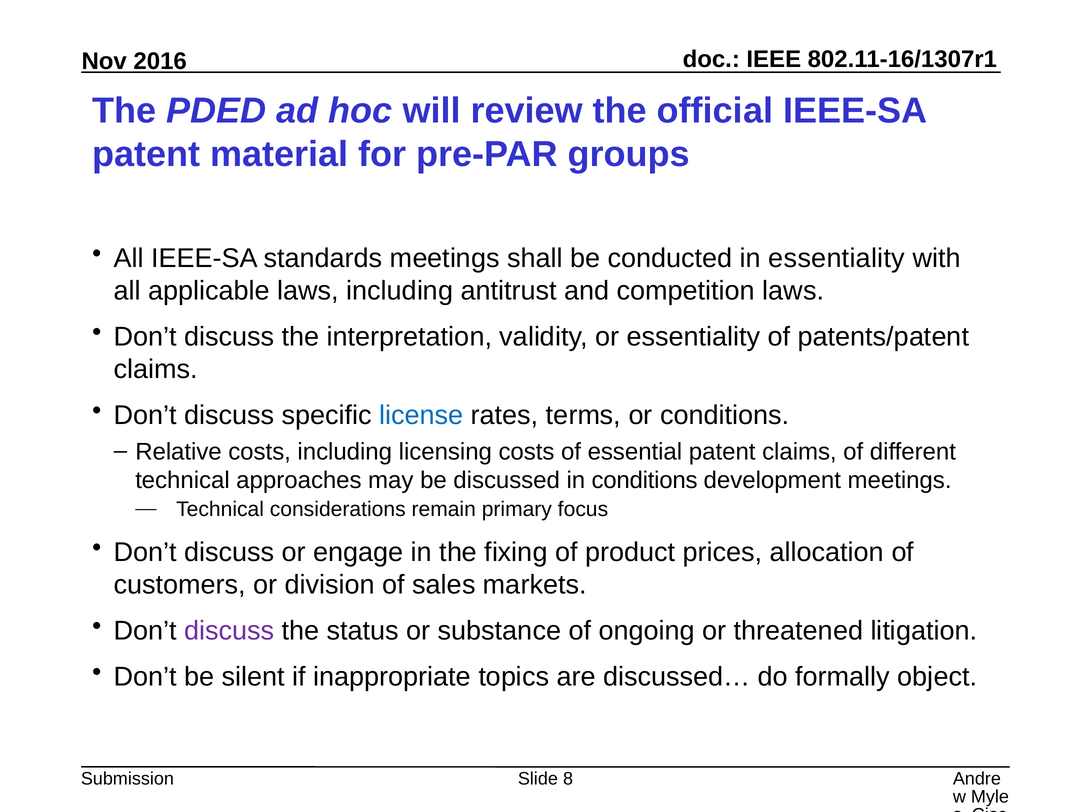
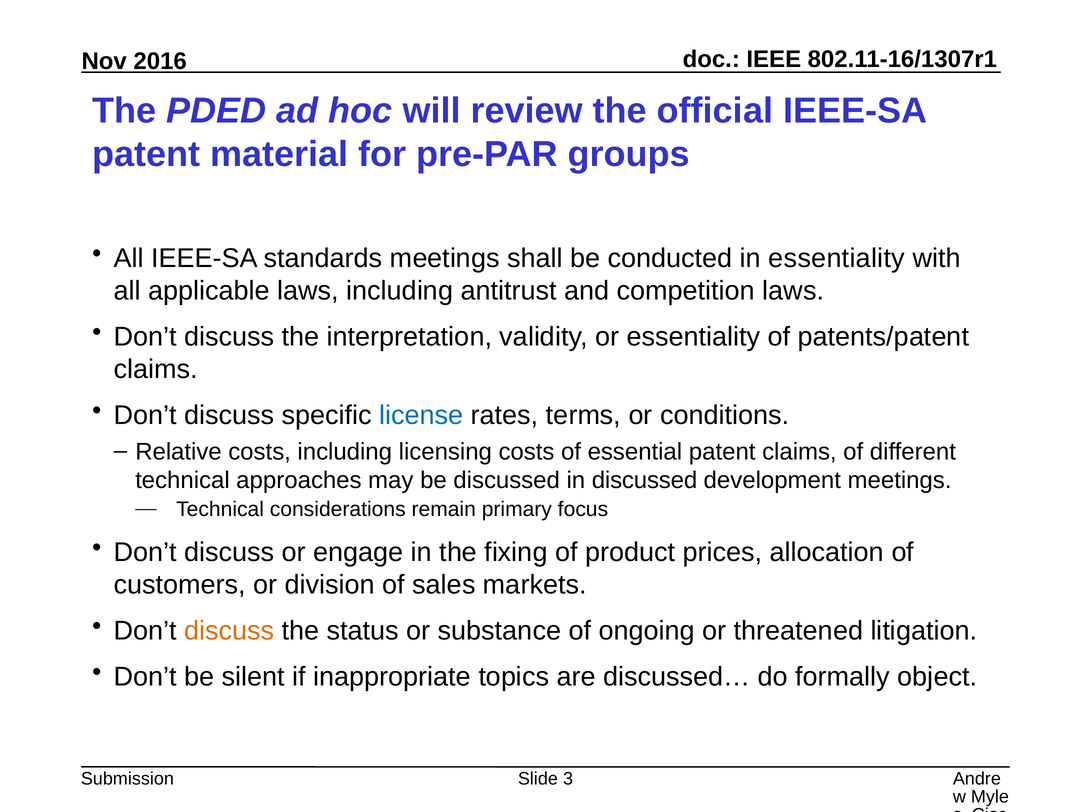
in conditions: conditions -> discussed
discuss at (229, 630) colour: purple -> orange
8: 8 -> 3
